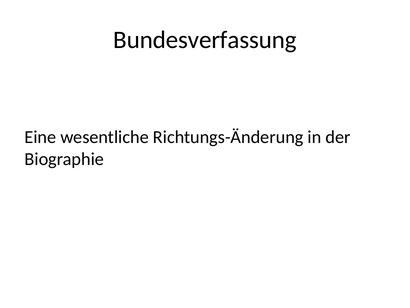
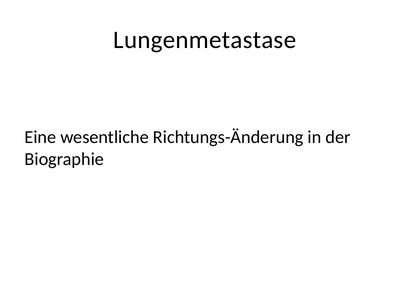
Bundesverfassung: Bundesverfassung -> Lungenmetastase
